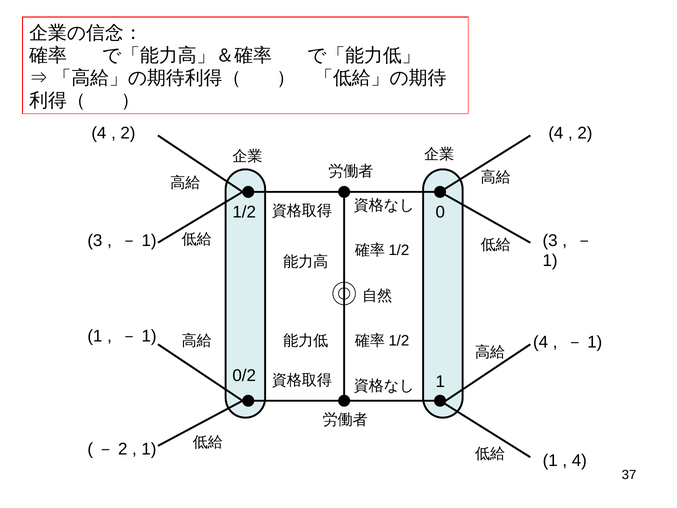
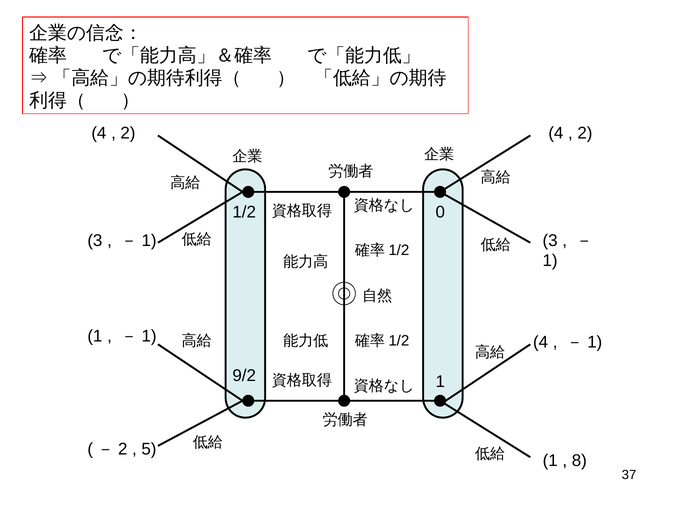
0/2: 0/2 -> 9/2
1 at (149, 449): 1 -> 5
4 at (579, 460): 4 -> 8
